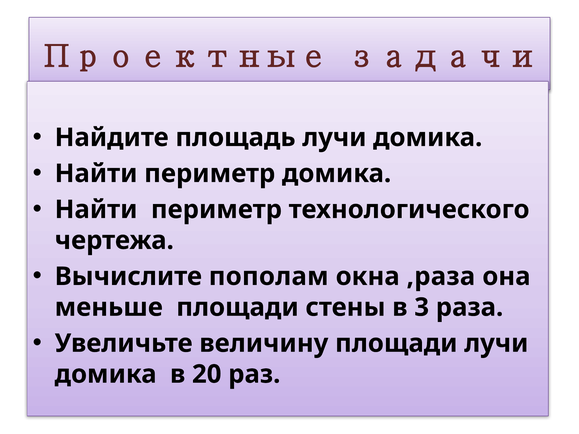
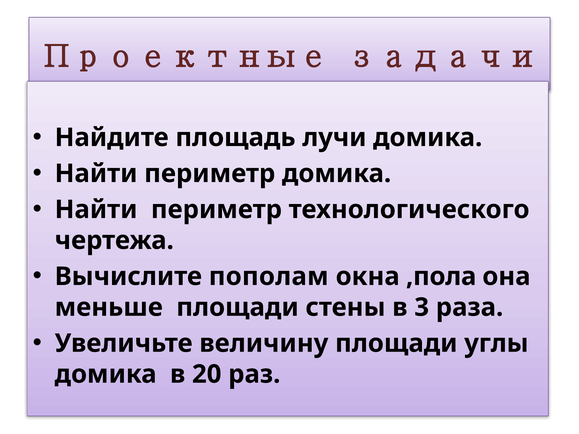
,раза: ,раза -> ,пола
площади лучи: лучи -> углы
